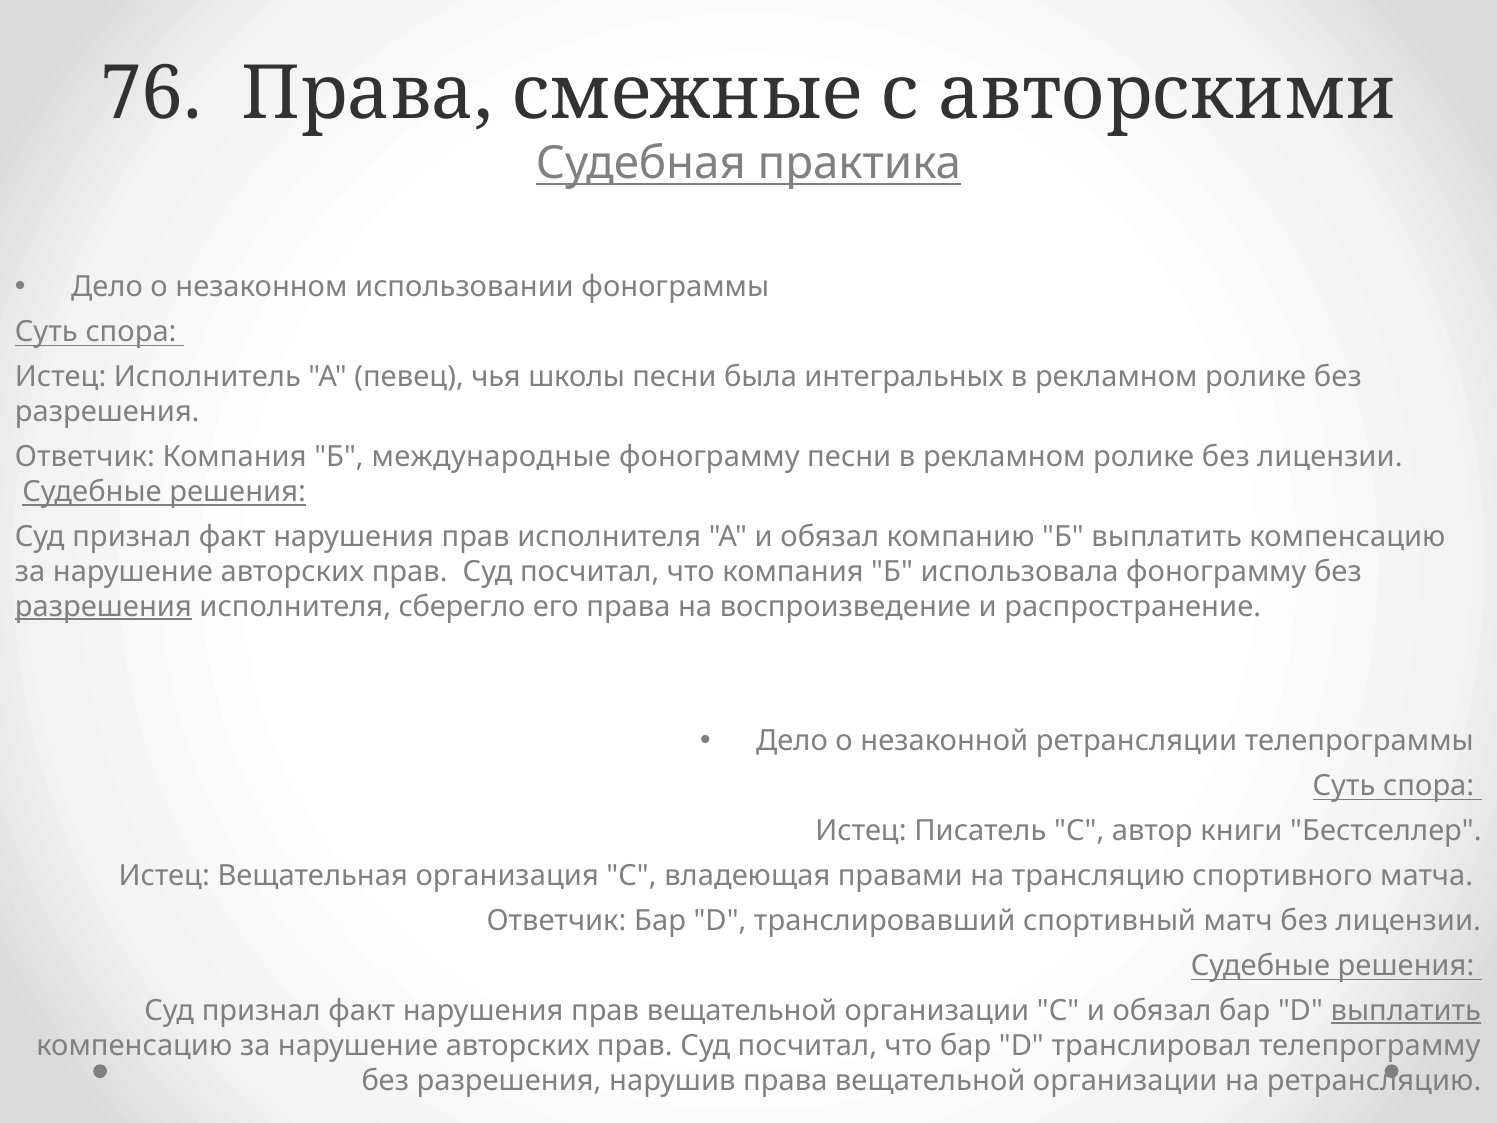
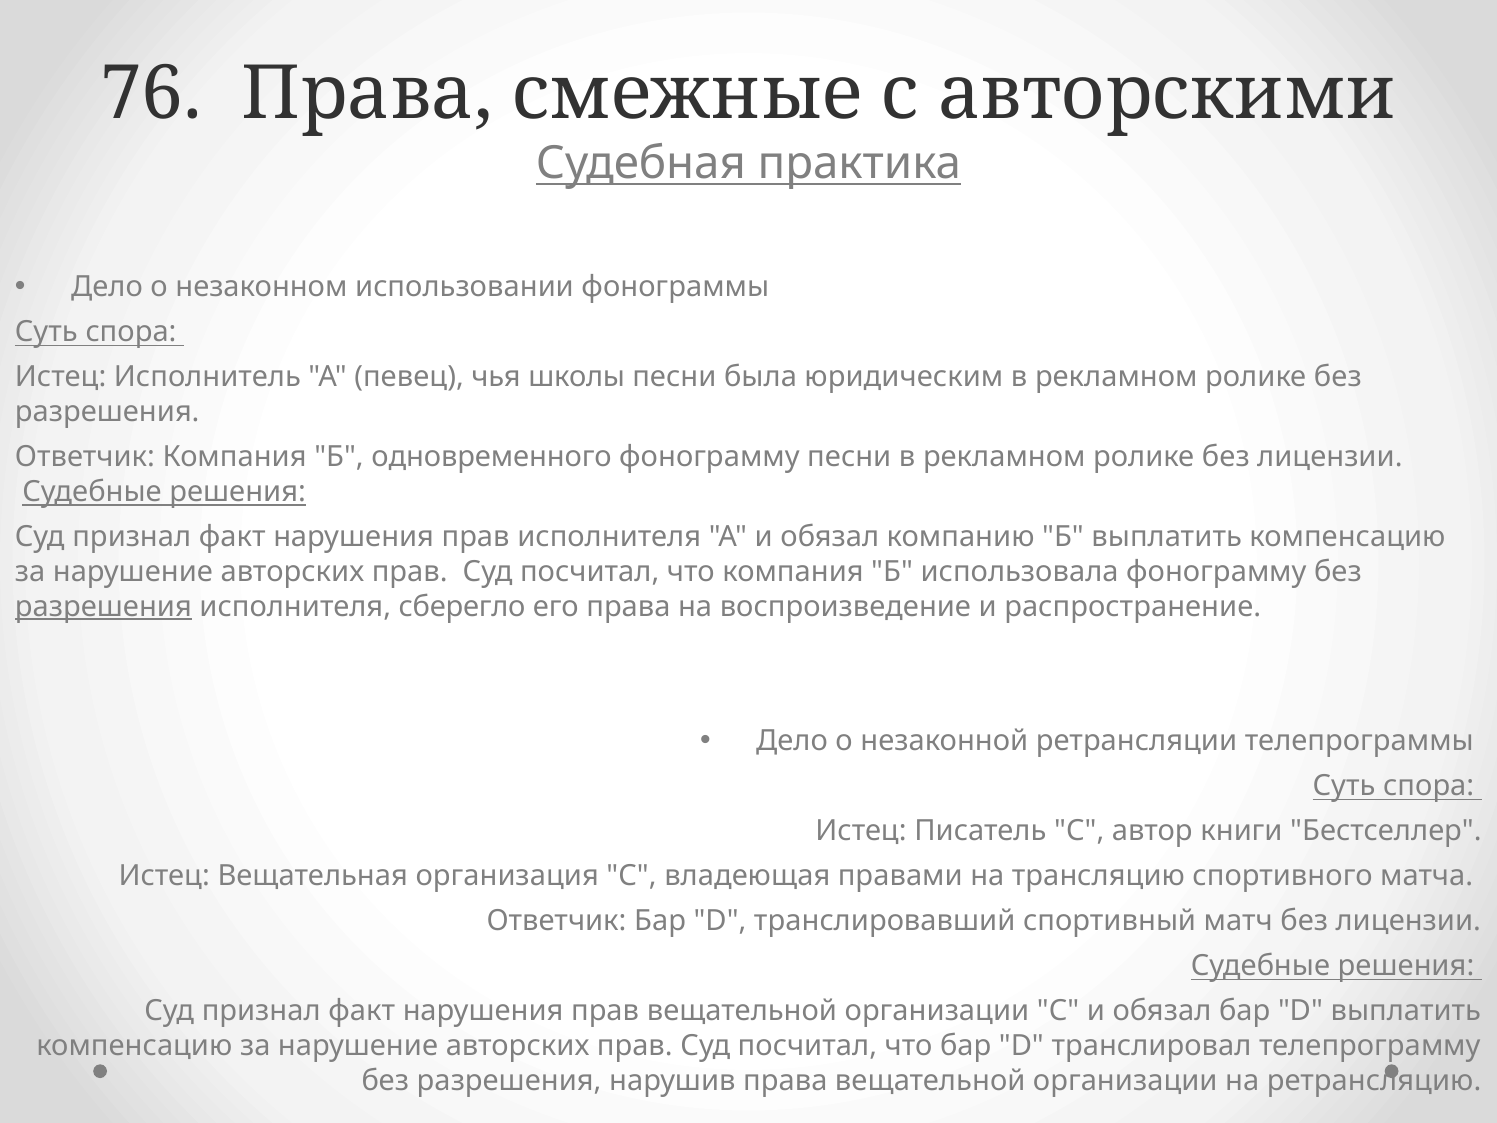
интегральных: интегральных -> юридическим
международные: международные -> одновременного
выплатить at (1406, 1010) underline: present -> none
